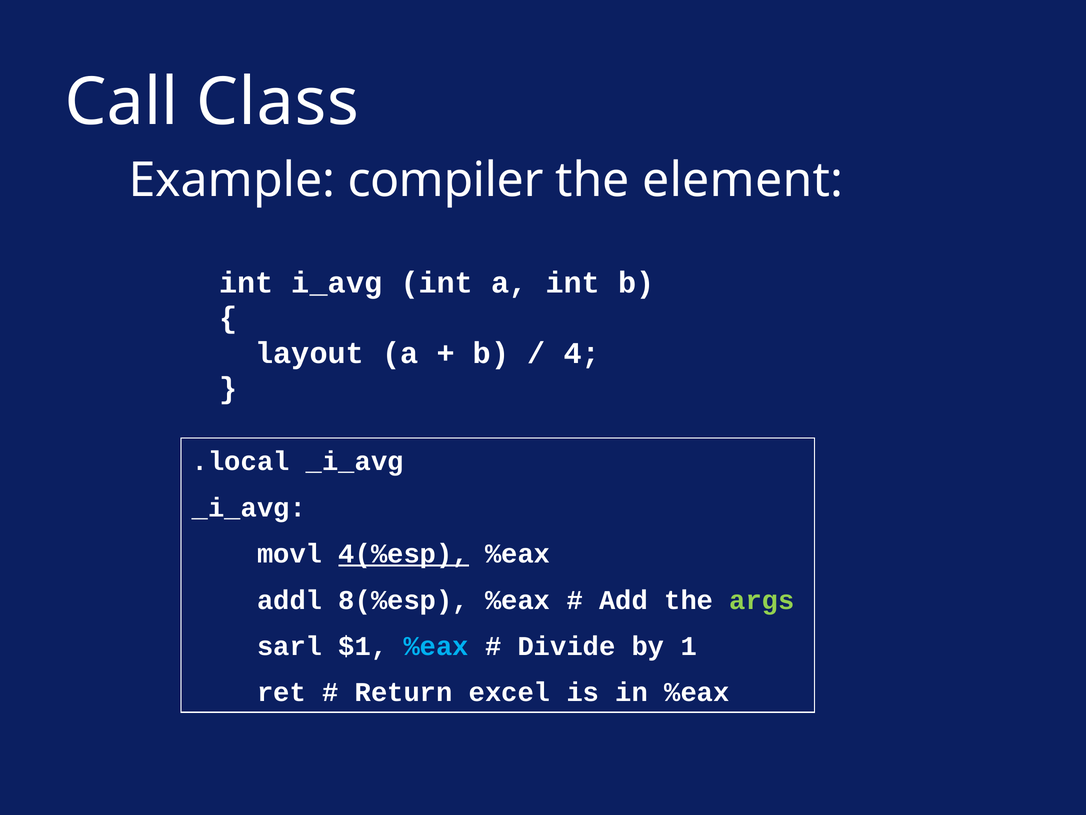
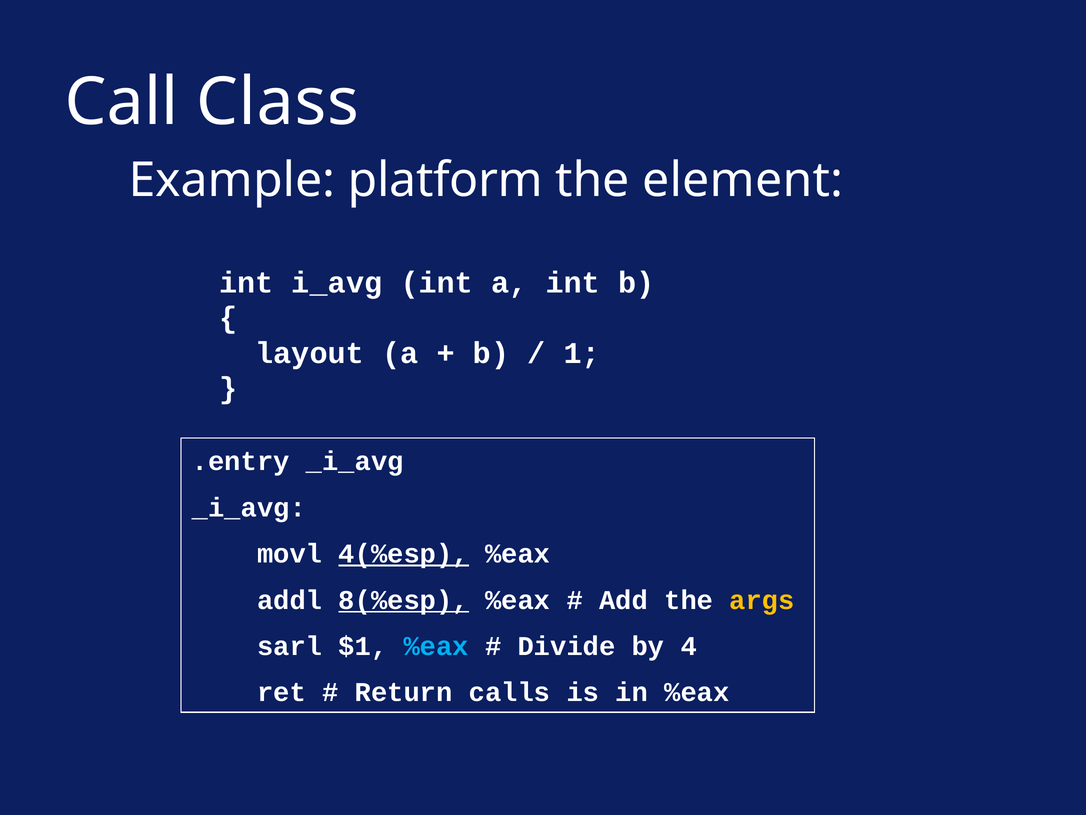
compiler: compiler -> platform
4: 4 -> 1
.local: .local -> .entry
8(%esp underline: none -> present
args colour: light green -> yellow
1: 1 -> 4
excel: excel -> calls
